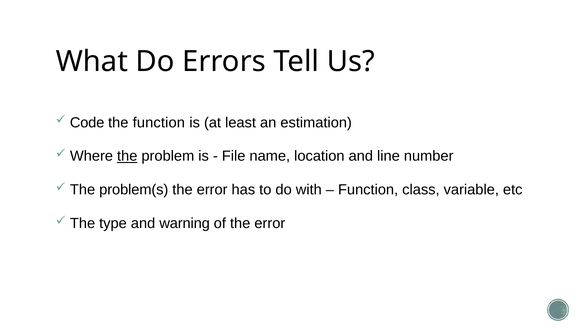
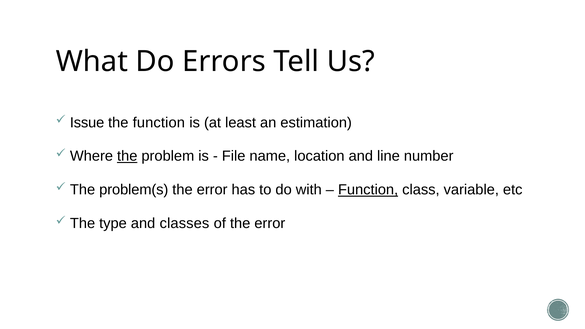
Code: Code -> Issue
Function at (368, 190) underline: none -> present
warning: warning -> classes
